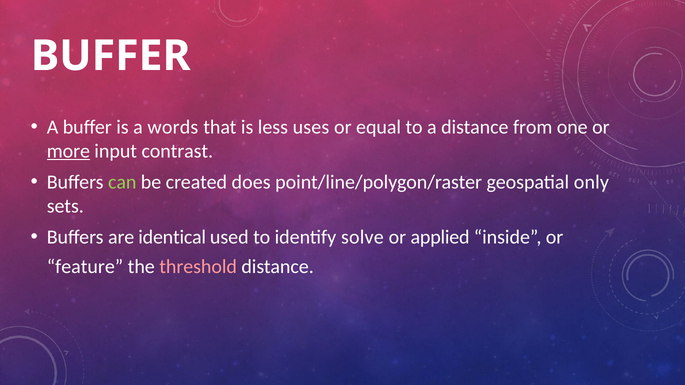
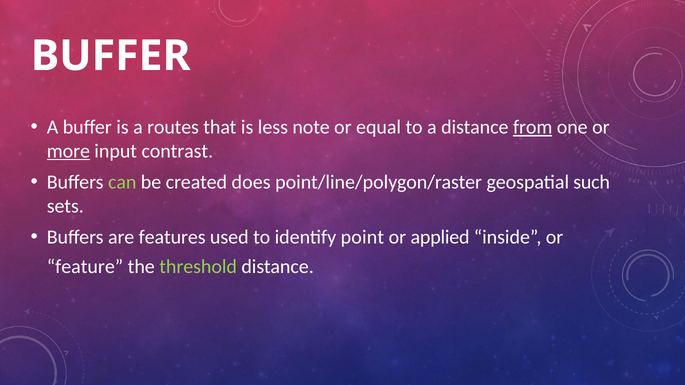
words: words -> routes
uses: uses -> note
from underline: none -> present
only: only -> such
identical: identical -> features
solve: solve -> point
threshold colour: pink -> light green
